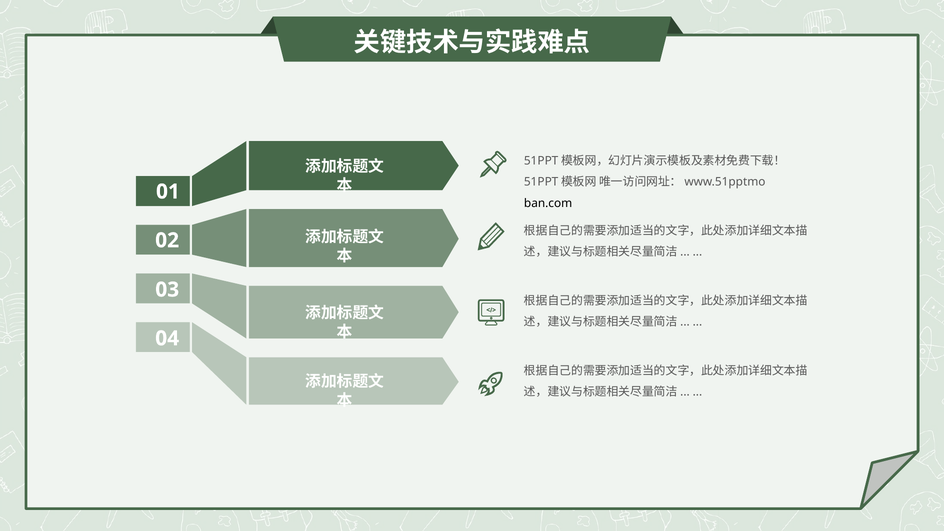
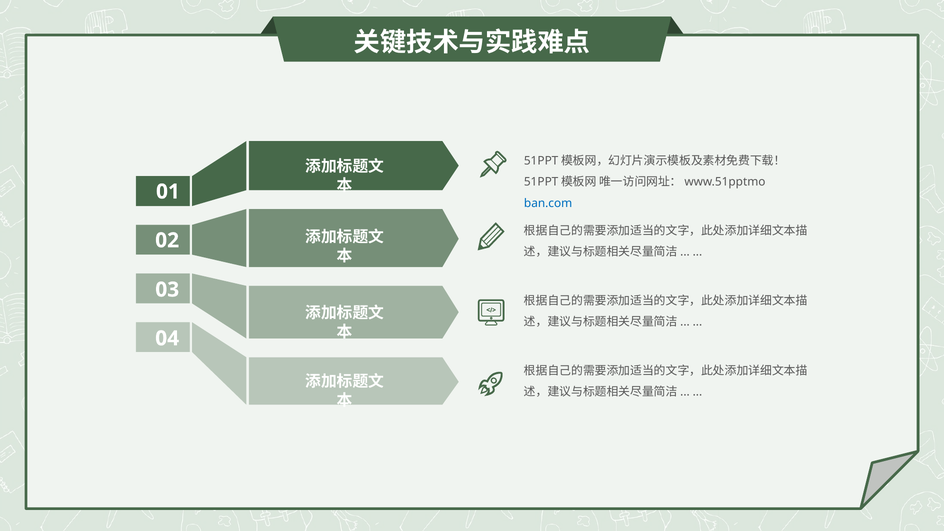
ban.com colour: black -> blue
